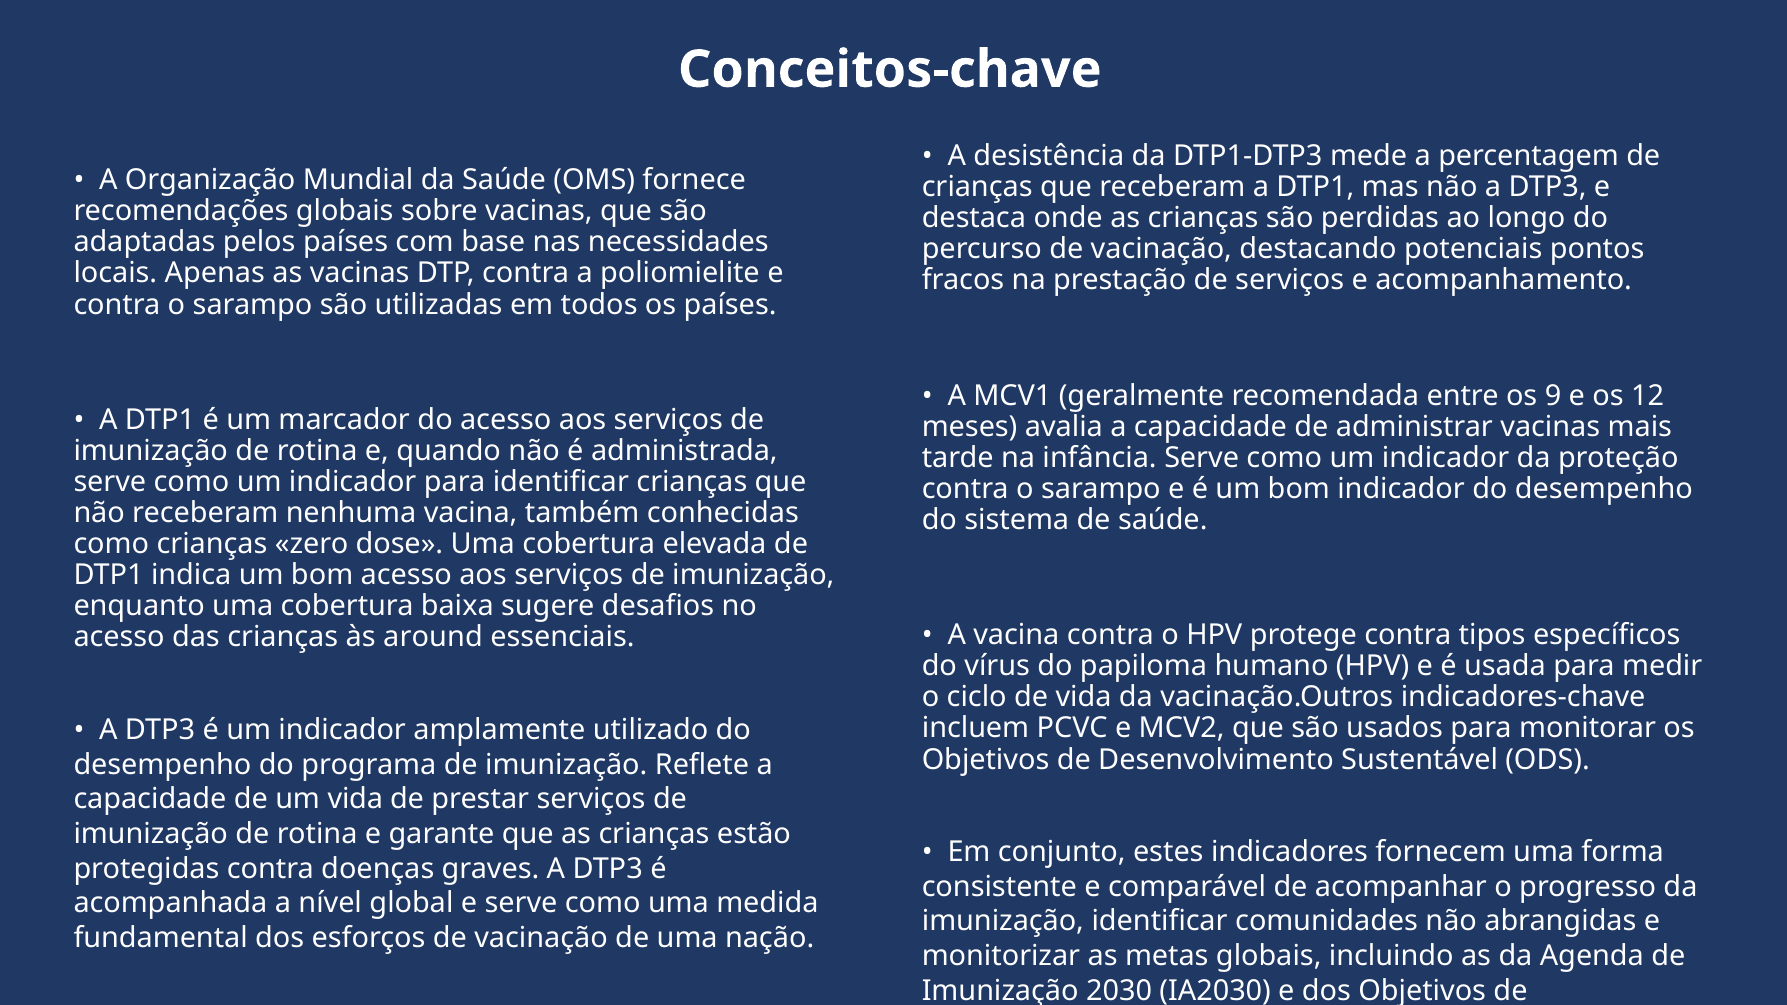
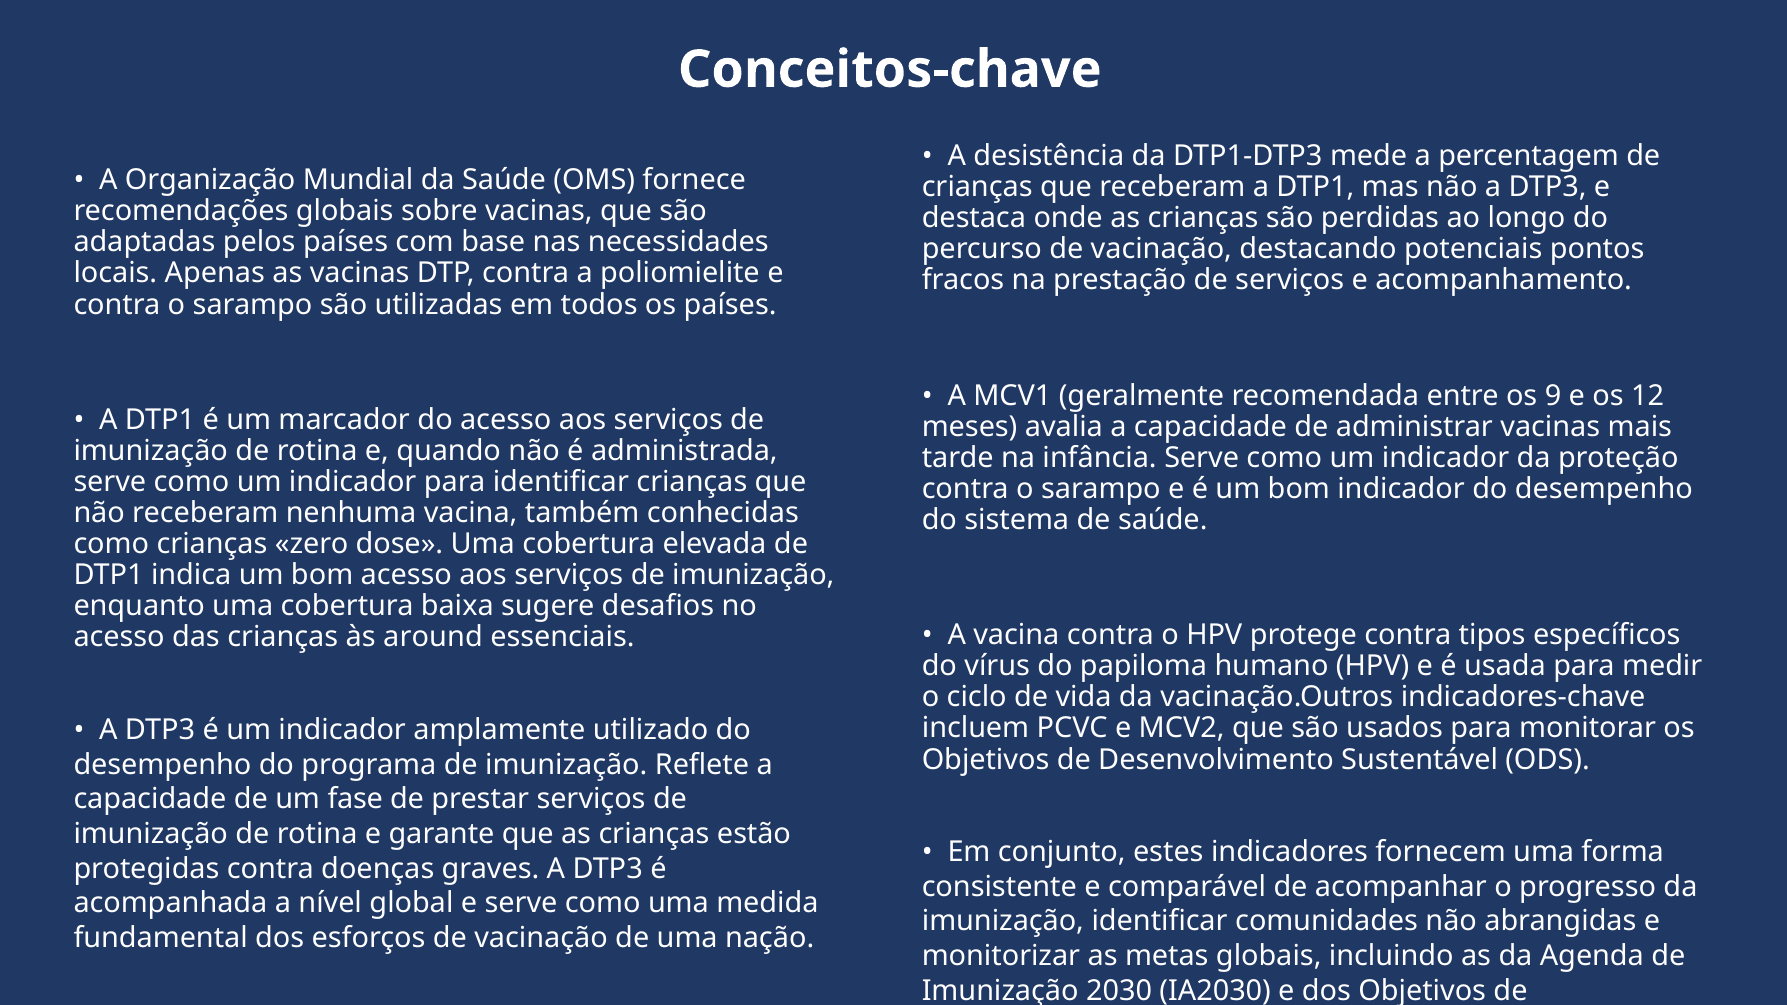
um vida: vida -> fase
